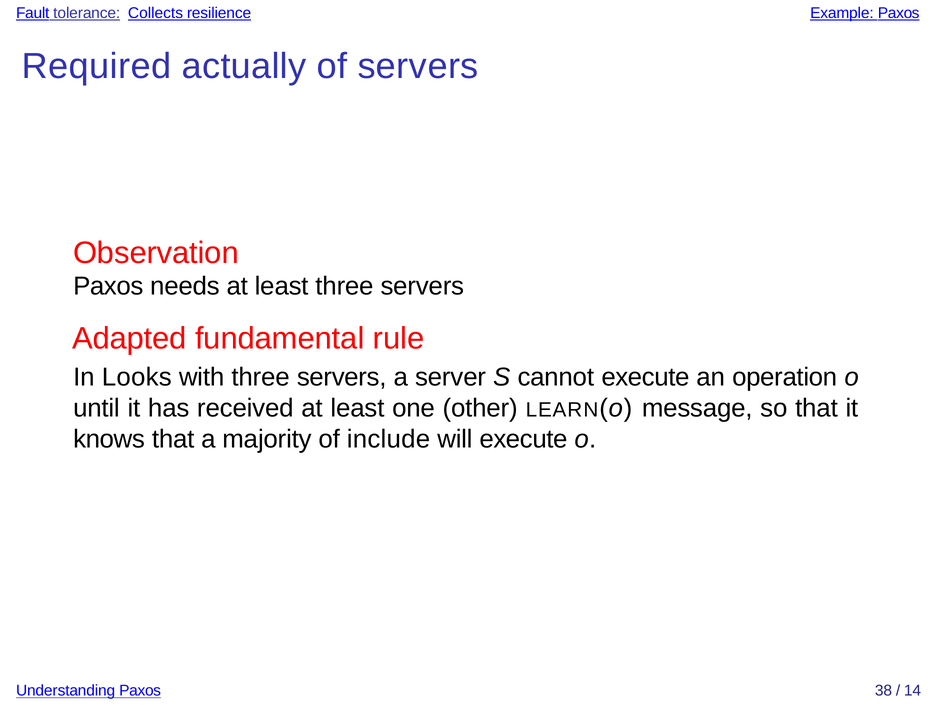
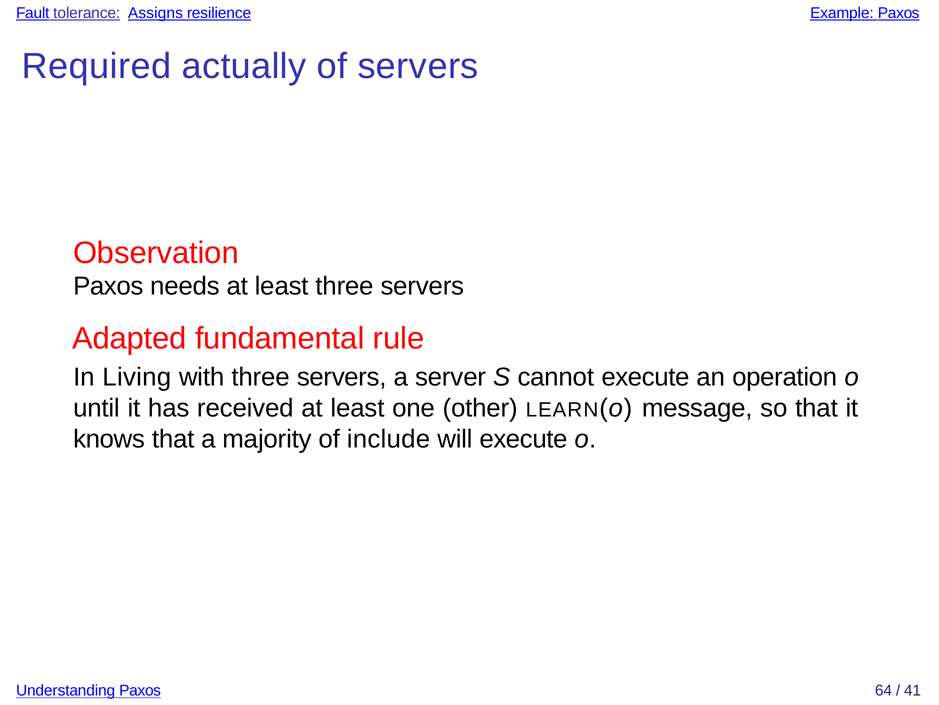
Collects: Collects -> Assigns
Looks: Looks -> Living
38: 38 -> 64
14: 14 -> 41
